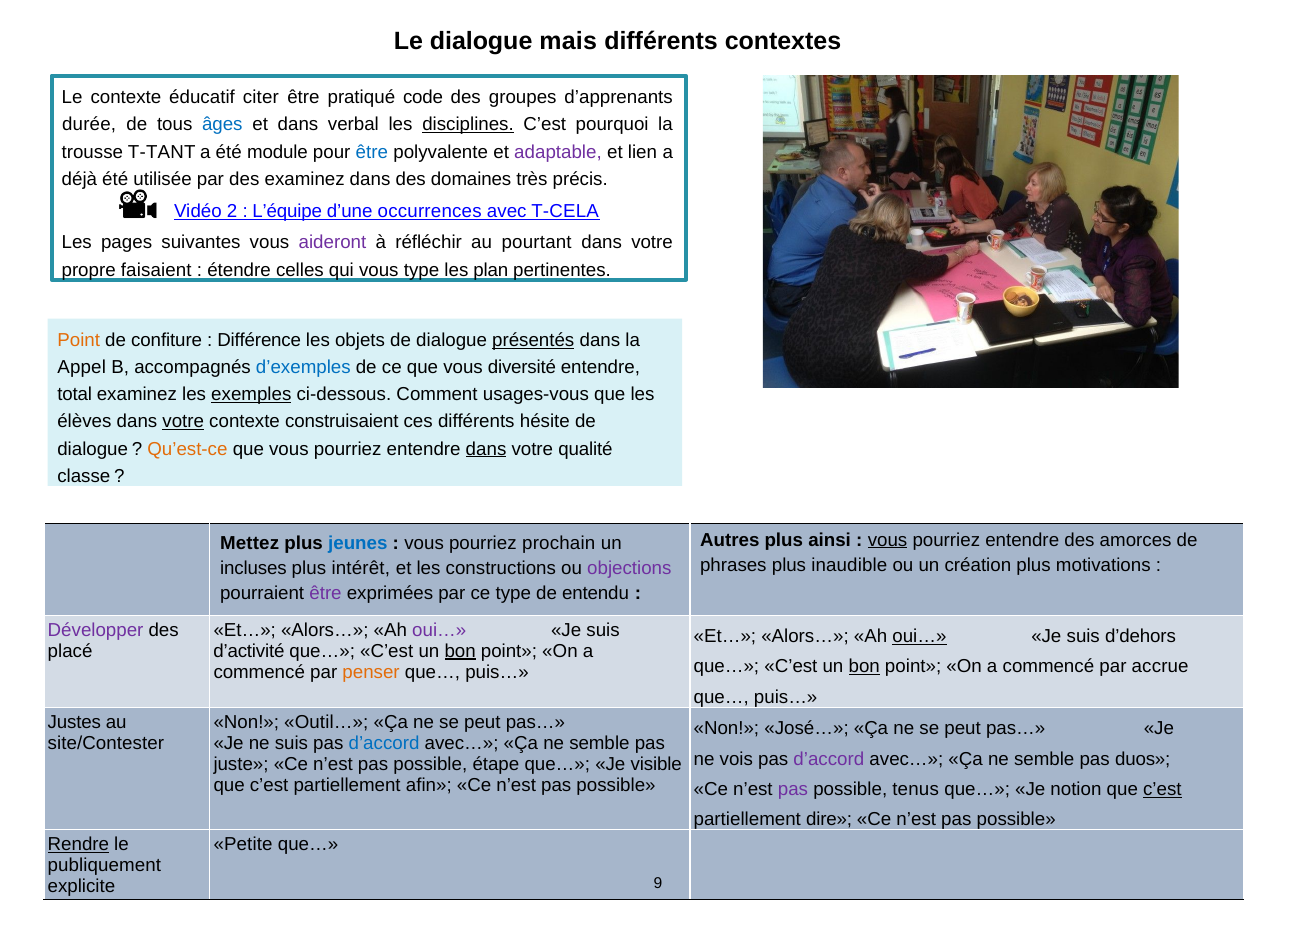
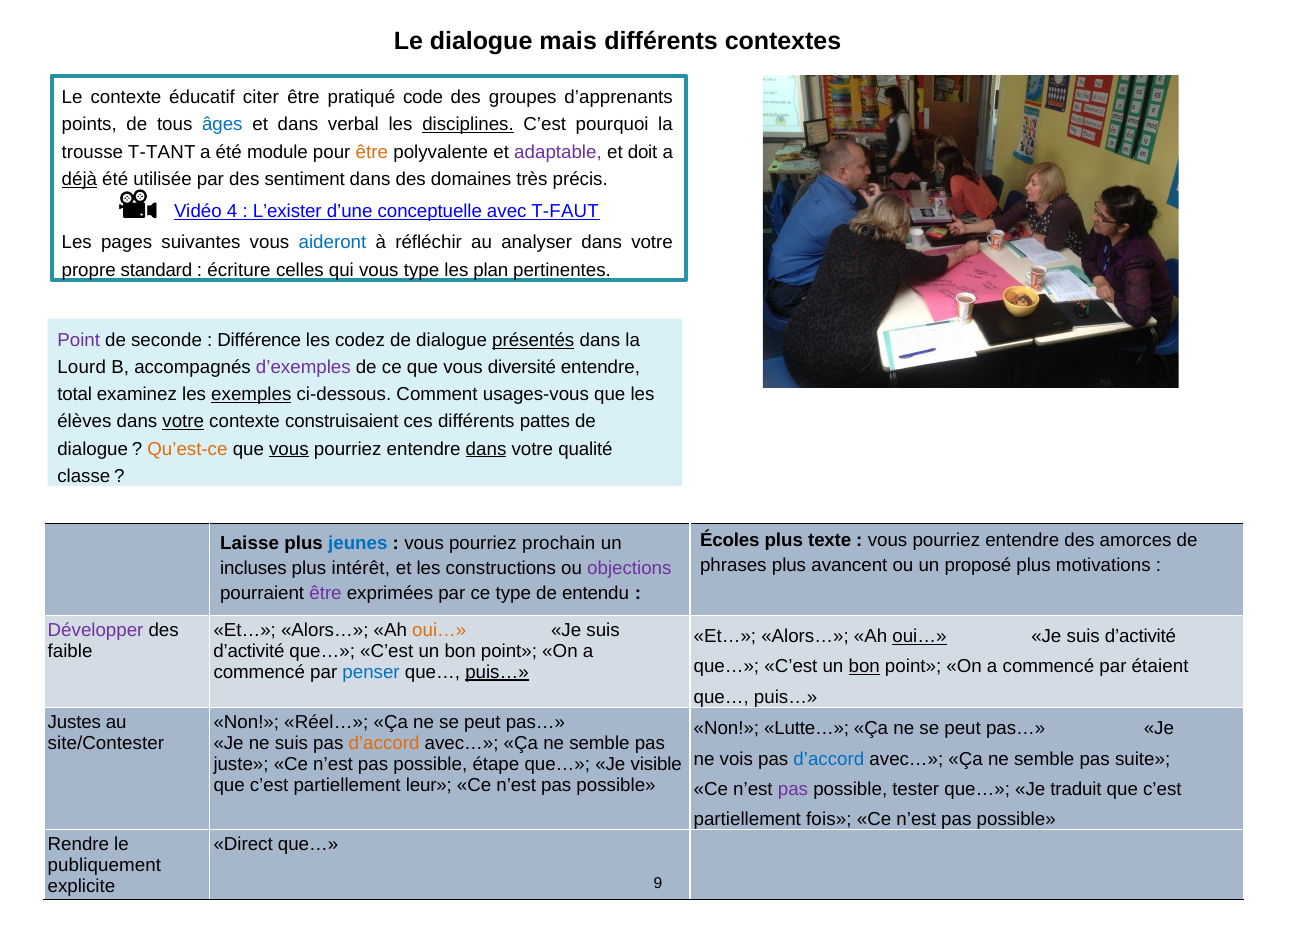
durée: durée -> points
être at (372, 152) colour: blue -> orange
lien: lien -> doit
déjà underline: none -> present
des examinez: examinez -> sentiment
2: 2 -> 4
L’équipe: L’équipe -> L’exister
occurrences: occurrences -> conceptuelle
T-CELA: T-CELA -> T-FAUT
aideront colour: purple -> blue
pourtant: pourtant -> analyser
faisaient: faisaient -> standard
étendre: étendre -> écriture
Point at (79, 340) colour: orange -> purple
confiture: confiture -> seconde
objets: objets -> codez
Appel: Appel -> Lourd
d’exemples colour: blue -> purple
hésite: hésite -> pattes
vous at (289, 449) underline: none -> present
Autres: Autres -> Écoles
ainsi: ainsi -> texte
vous at (888, 540) underline: present -> none
Mettez: Mettez -> Laisse
inaudible: inaudible -> avancent
création: création -> proposé
oui… at (439, 630) colour: purple -> orange
d’dehors at (1140, 636): d’dehors -> d’activité
placé: placé -> faible
bon at (460, 651) underline: present -> none
accrue: accrue -> étaient
penser colour: orange -> blue
puis… at (497, 672) underline: none -> present
Outil…: Outil… -> Réel…
José…: José… -> Lutte…
d’accord at (384, 743) colour: blue -> orange
d’accord at (829, 759) colour: purple -> blue
duos: duos -> suite
afin: afin -> leur
tenus: tenus -> tester
notion: notion -> traduit
c’est at (1162, 789) underline: present -> none
dire: dire -> fois
Rendre underline: present -> none
Petite: Petite -> Direct
